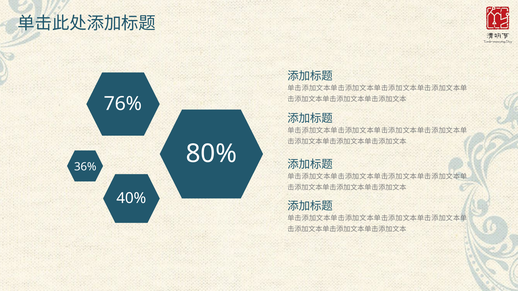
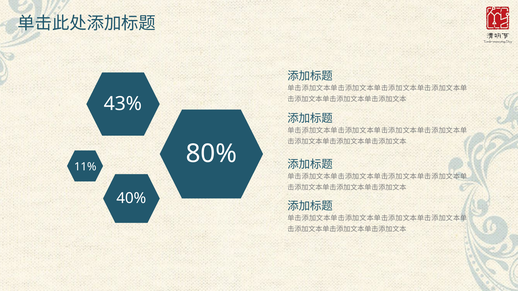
76%: 76% -> 43%
36%: 36% -> 11%
